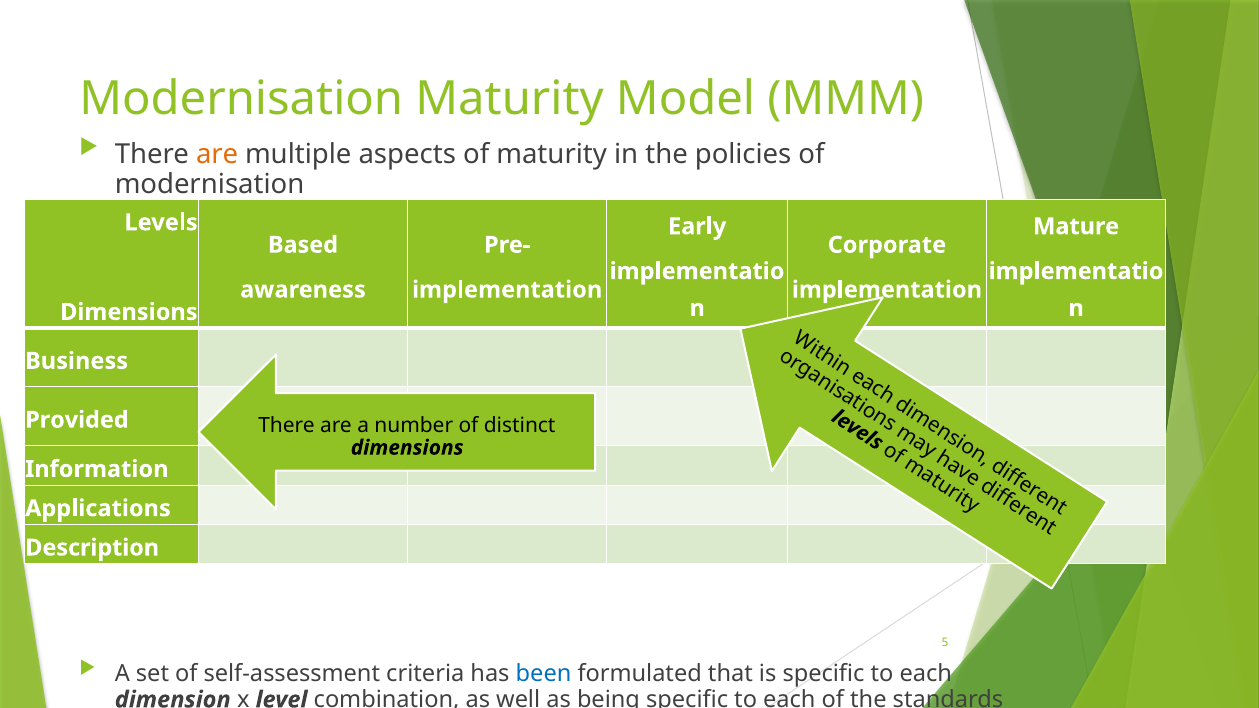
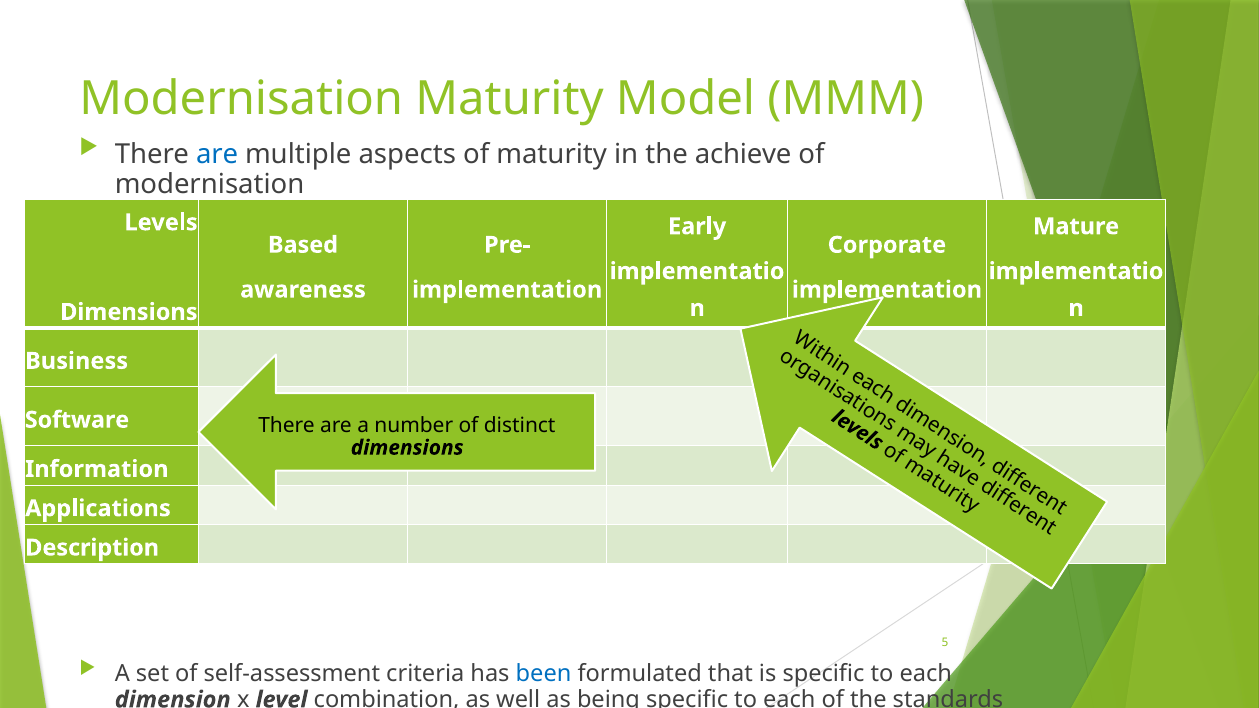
are at (217, 154) colour: orange -> blue
policies: policies -> achieve
Provided: Provided -> Software
